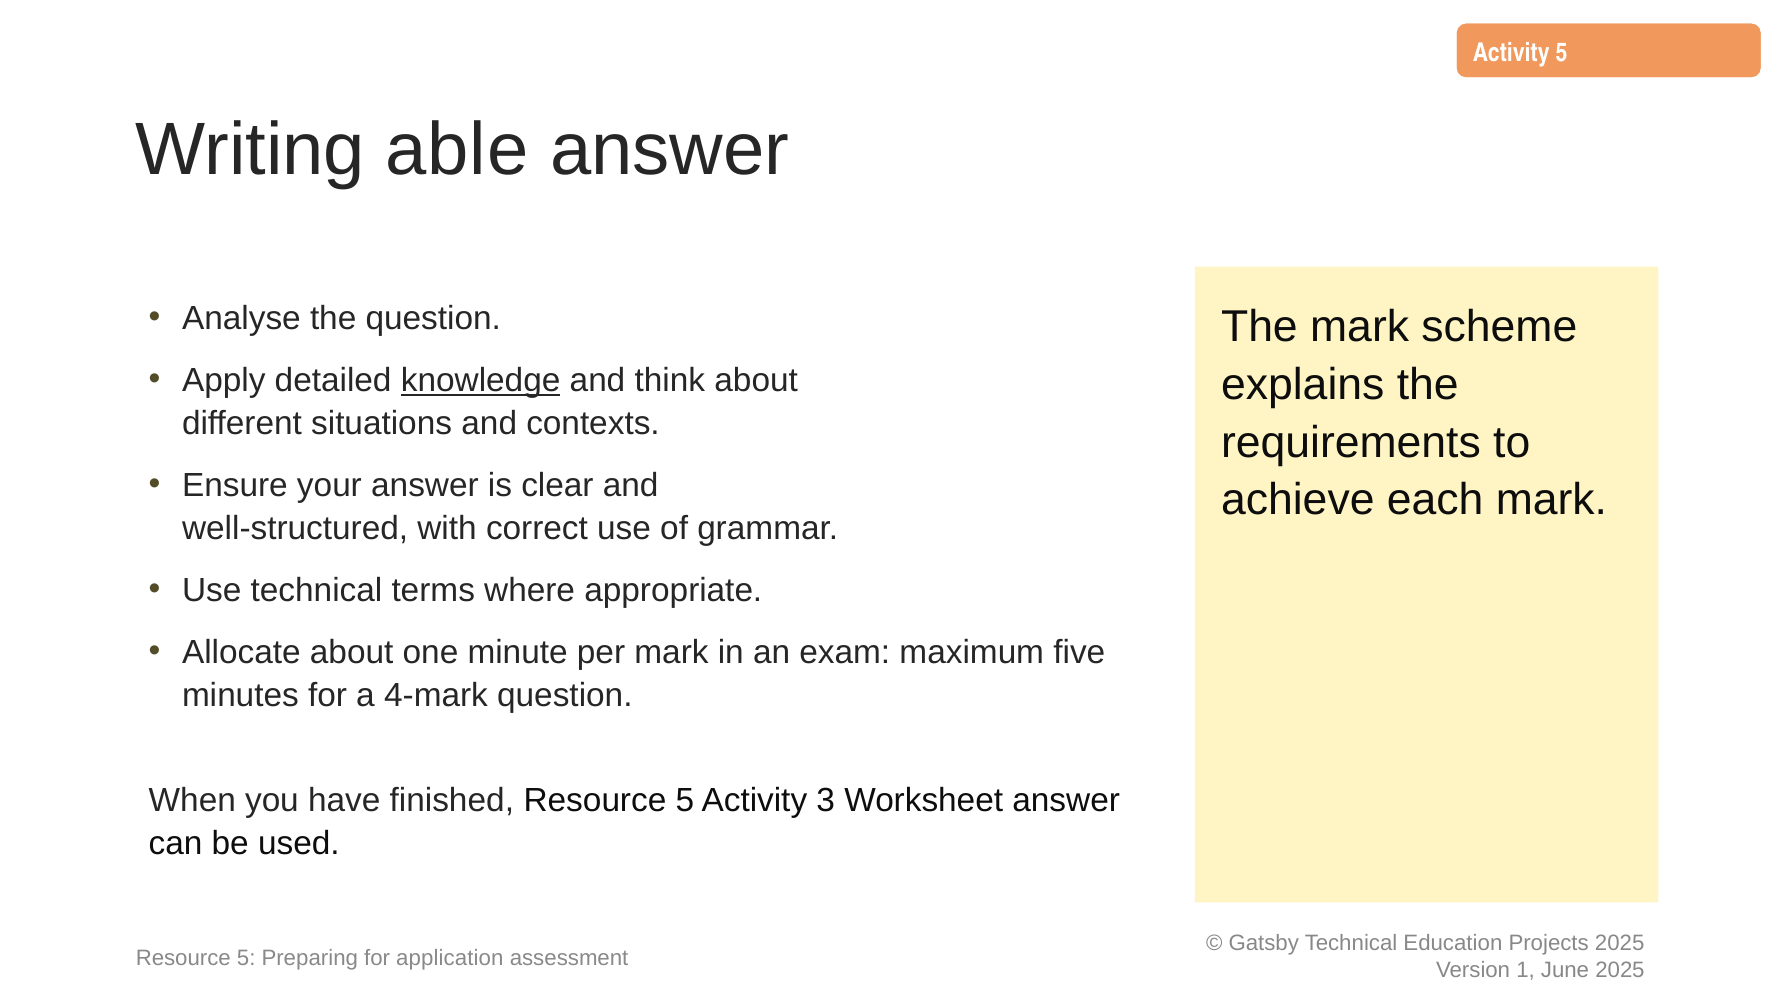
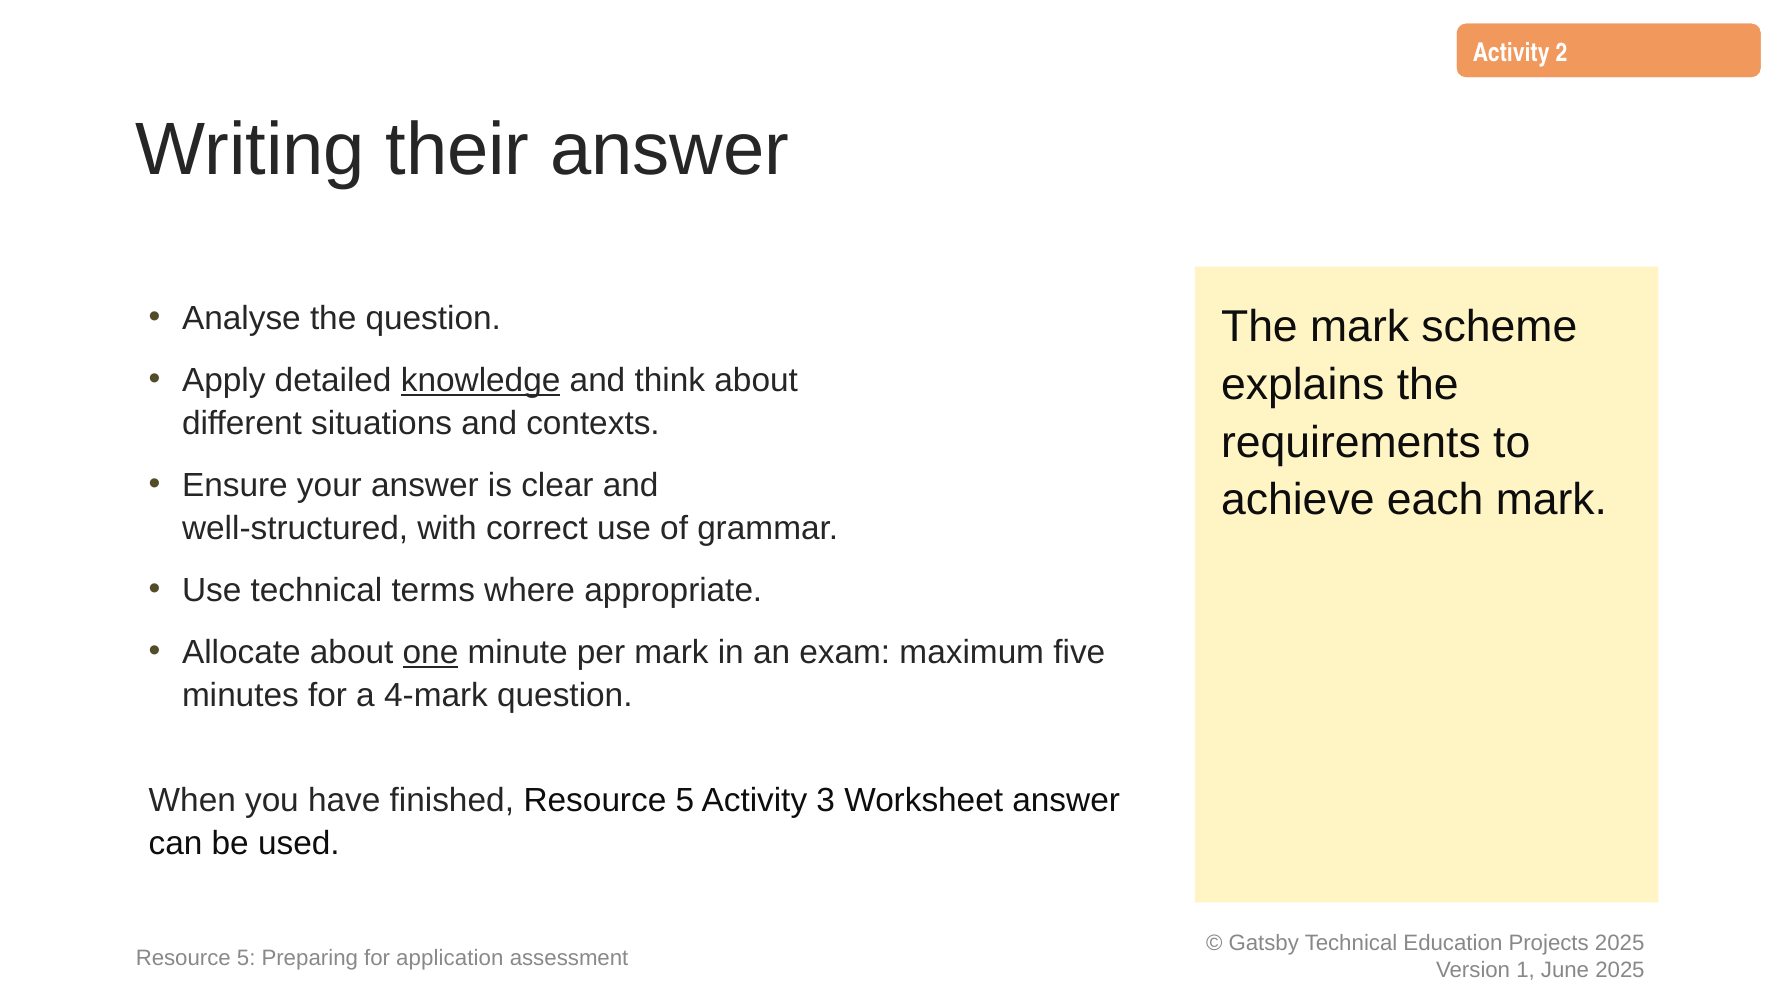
Activity 5: 5 -> 2
able: able -> their
one underline: none -> present
